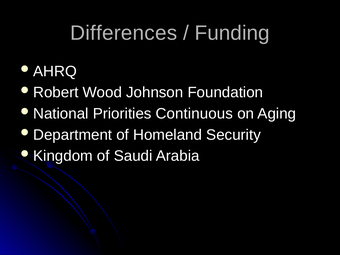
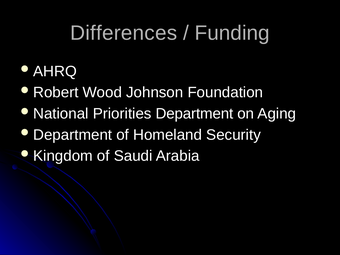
Continuous: Continuous -> Department
